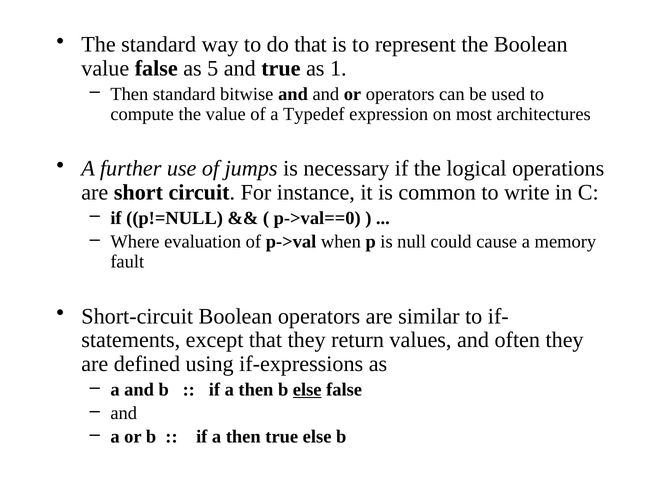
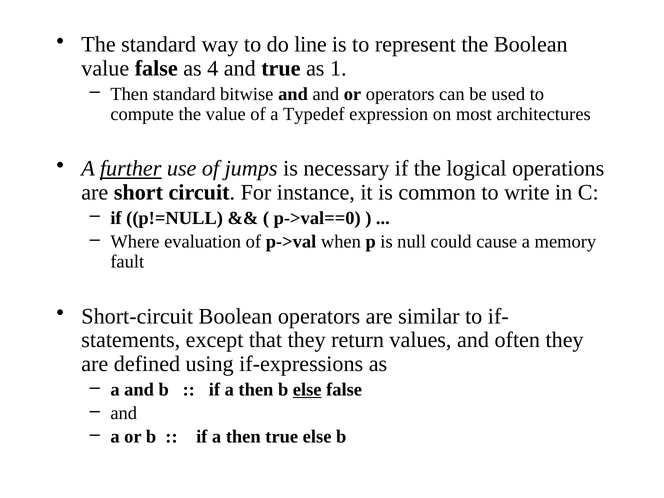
do that: that -> line
5: 5 -> 4
further underline: none -> present
